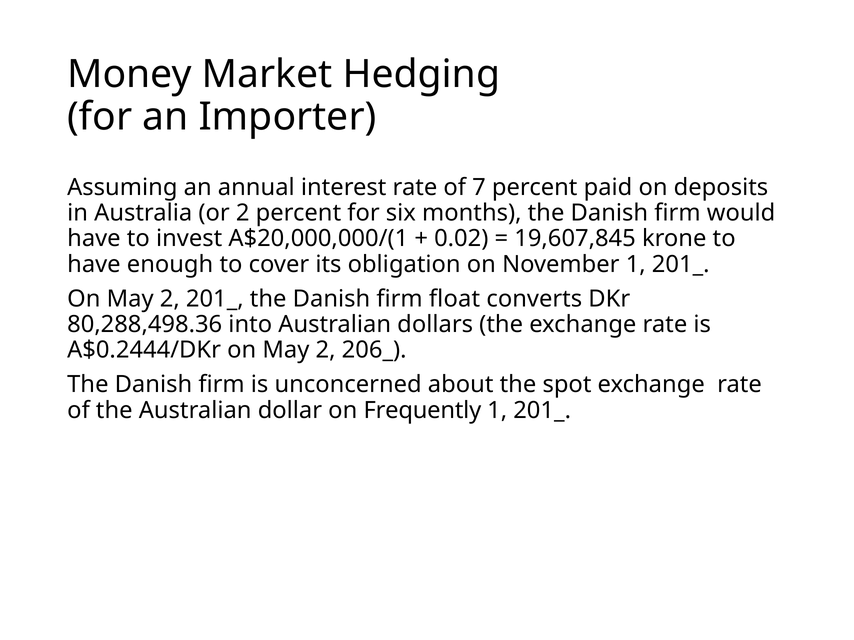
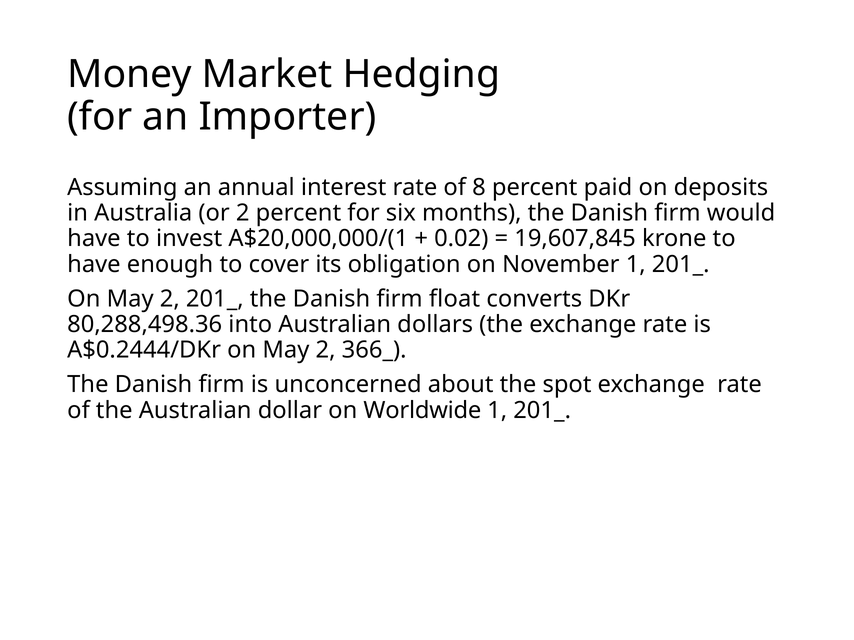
7: 7 -> 8
206_: 206_ -> 366_
Frequently: Frequently -> Worldwide
